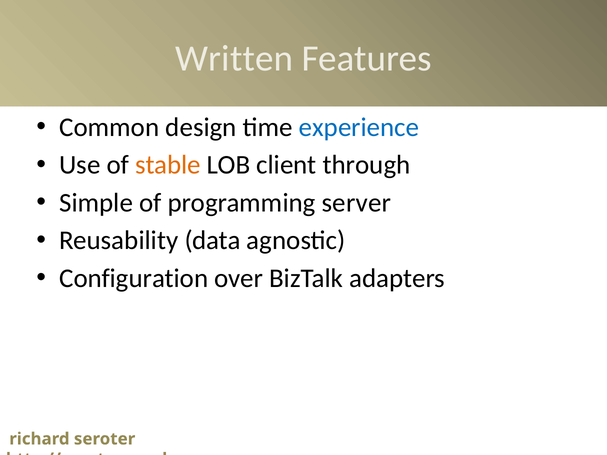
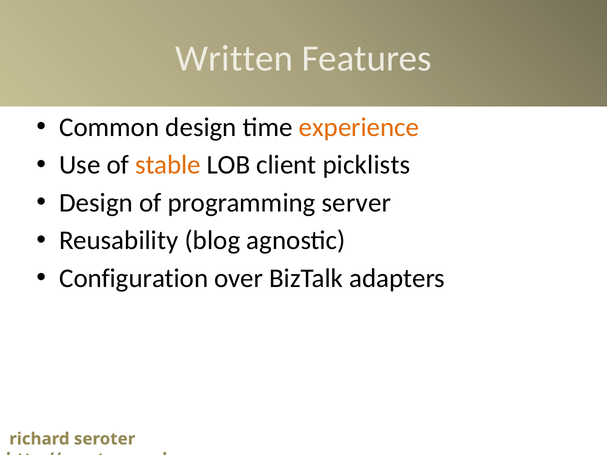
experience colour: blue -> orange
through: through -> picklists
Simple at (96, 203): Simple -> Design
data: data -> blog
